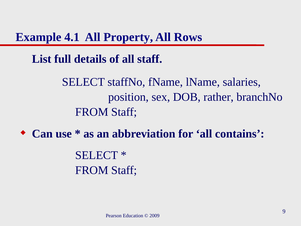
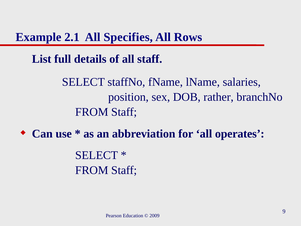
4.1: 4.1 -> 2.1
Property: Property -> Specifies
contains: contains -> operates
